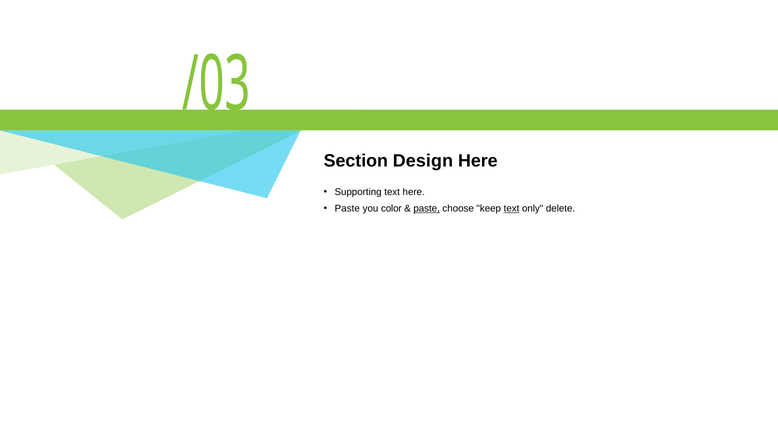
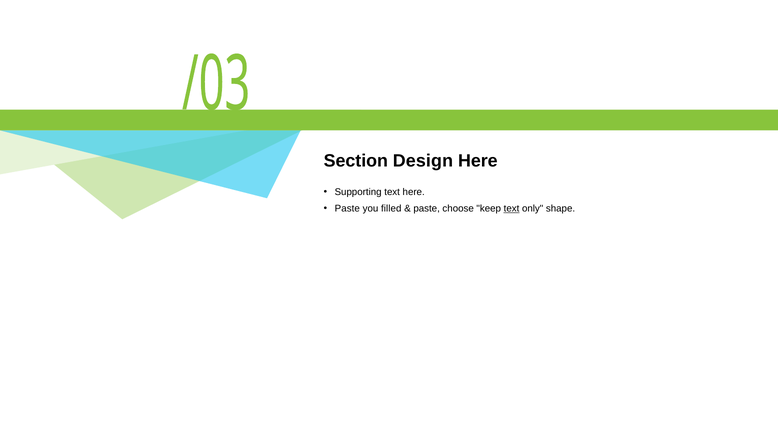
color: color -> filled
paste at (427, 209) underline: present -> none
delete: delete -> shape
